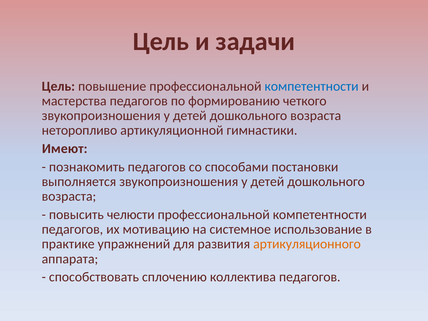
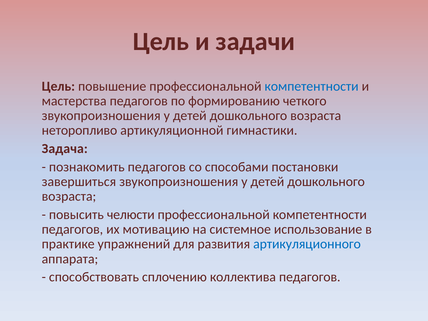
Имеют: Имеют -> Задача
выполняется: выполняется -> завершиться
артикуляционного colour: orange -> blue
